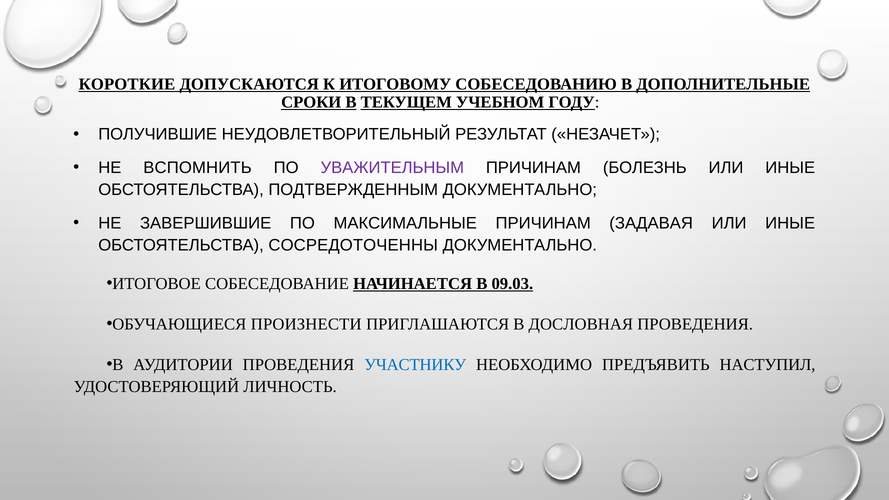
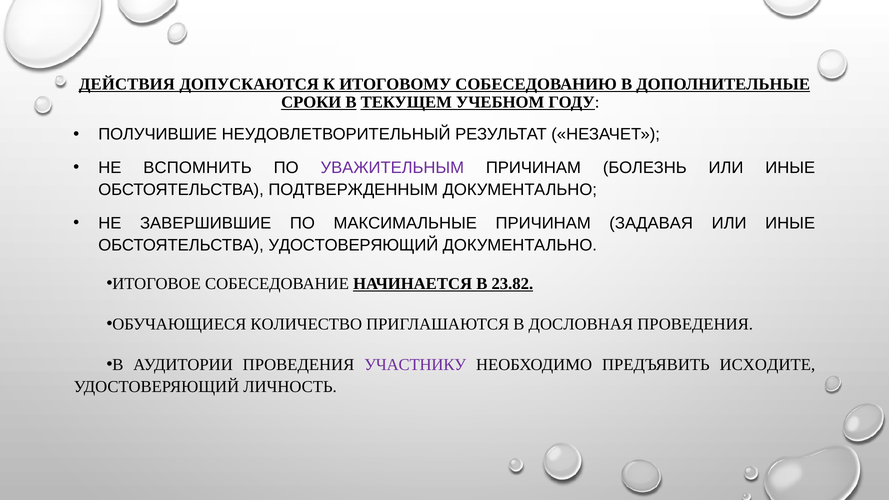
КОРОТКИЕ: КОРОТКИЕ -> ДЕЙСТВИЯ
ОБСТОЯТЕЛЬСТВА СОСРЕДОТОЧЕННЫ: СОСРЕДОТОЧЕННЫ -> УДОСТОВЕРЯЮЩИЙ
09.03: 09.03 -> 23.82
ПРОИЗНЕСТИ: ПРОИЗНЕСТИ -> КОЛИЧЕСТВО
УЧАСТНИКУ colour: blue -> purple
НАСТУПИЛ: НАСТУПИЛ -> ИСХОДИТЕ
